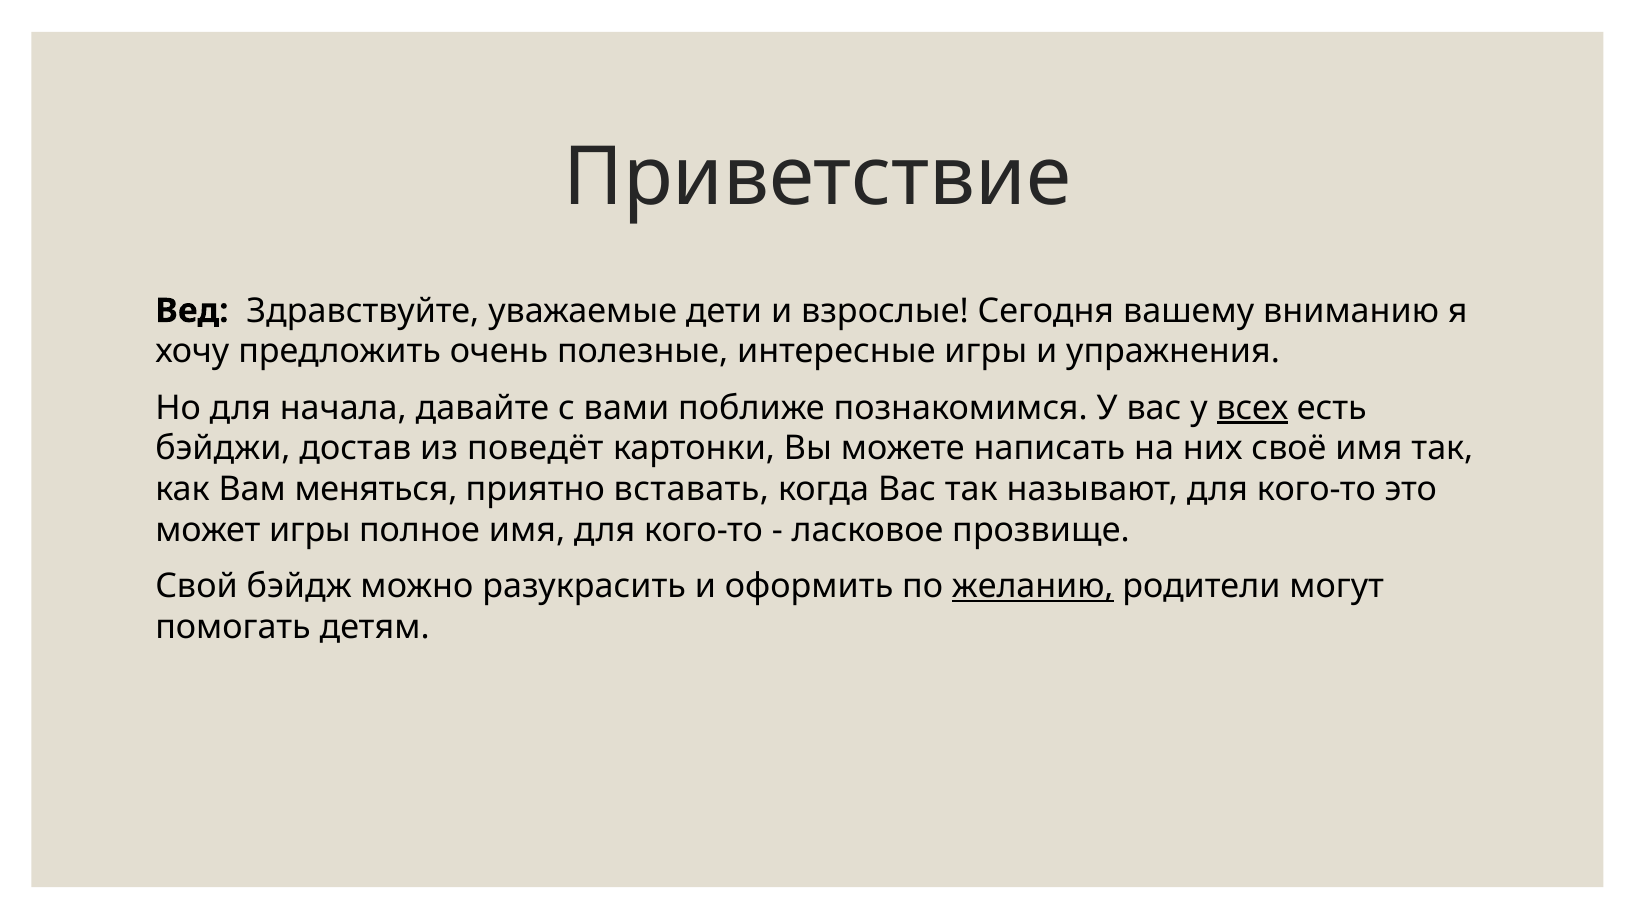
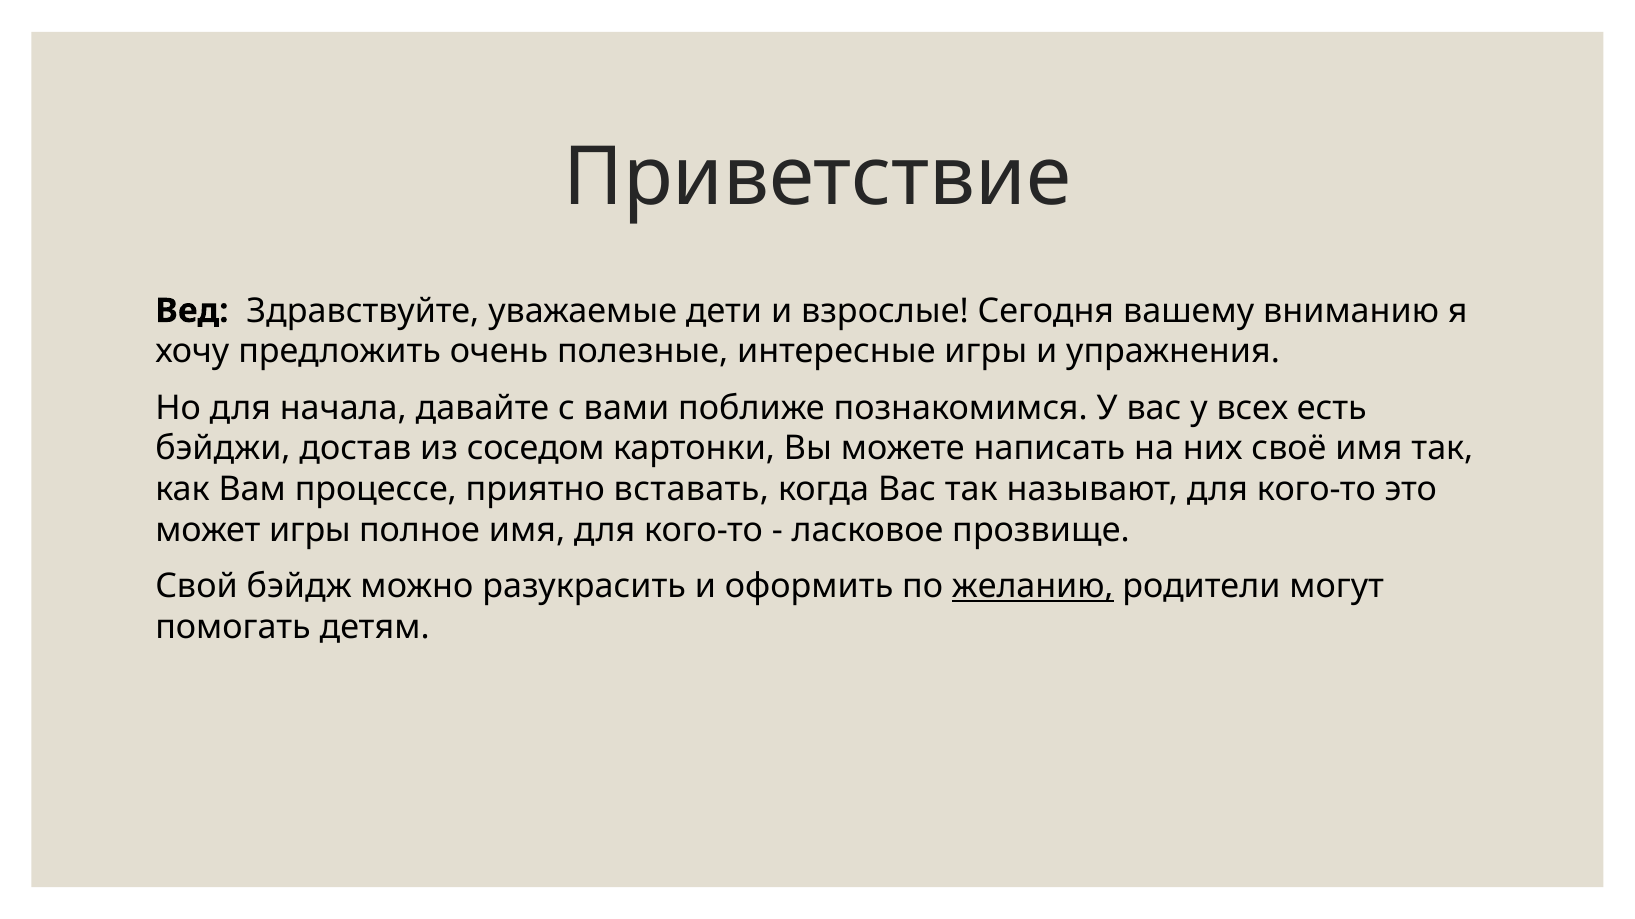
всех underline: present -> none
поведёт: поведёт -> соседом
меняться: меняться -> процессе
